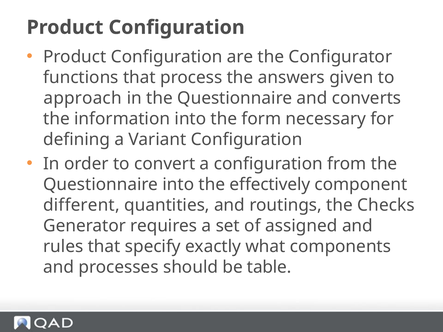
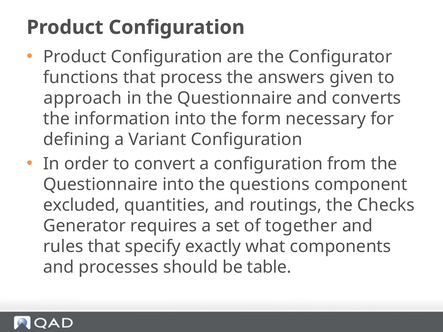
effectively: effectively -> questions
different: different -> excluded
assigned: assigned -> together
